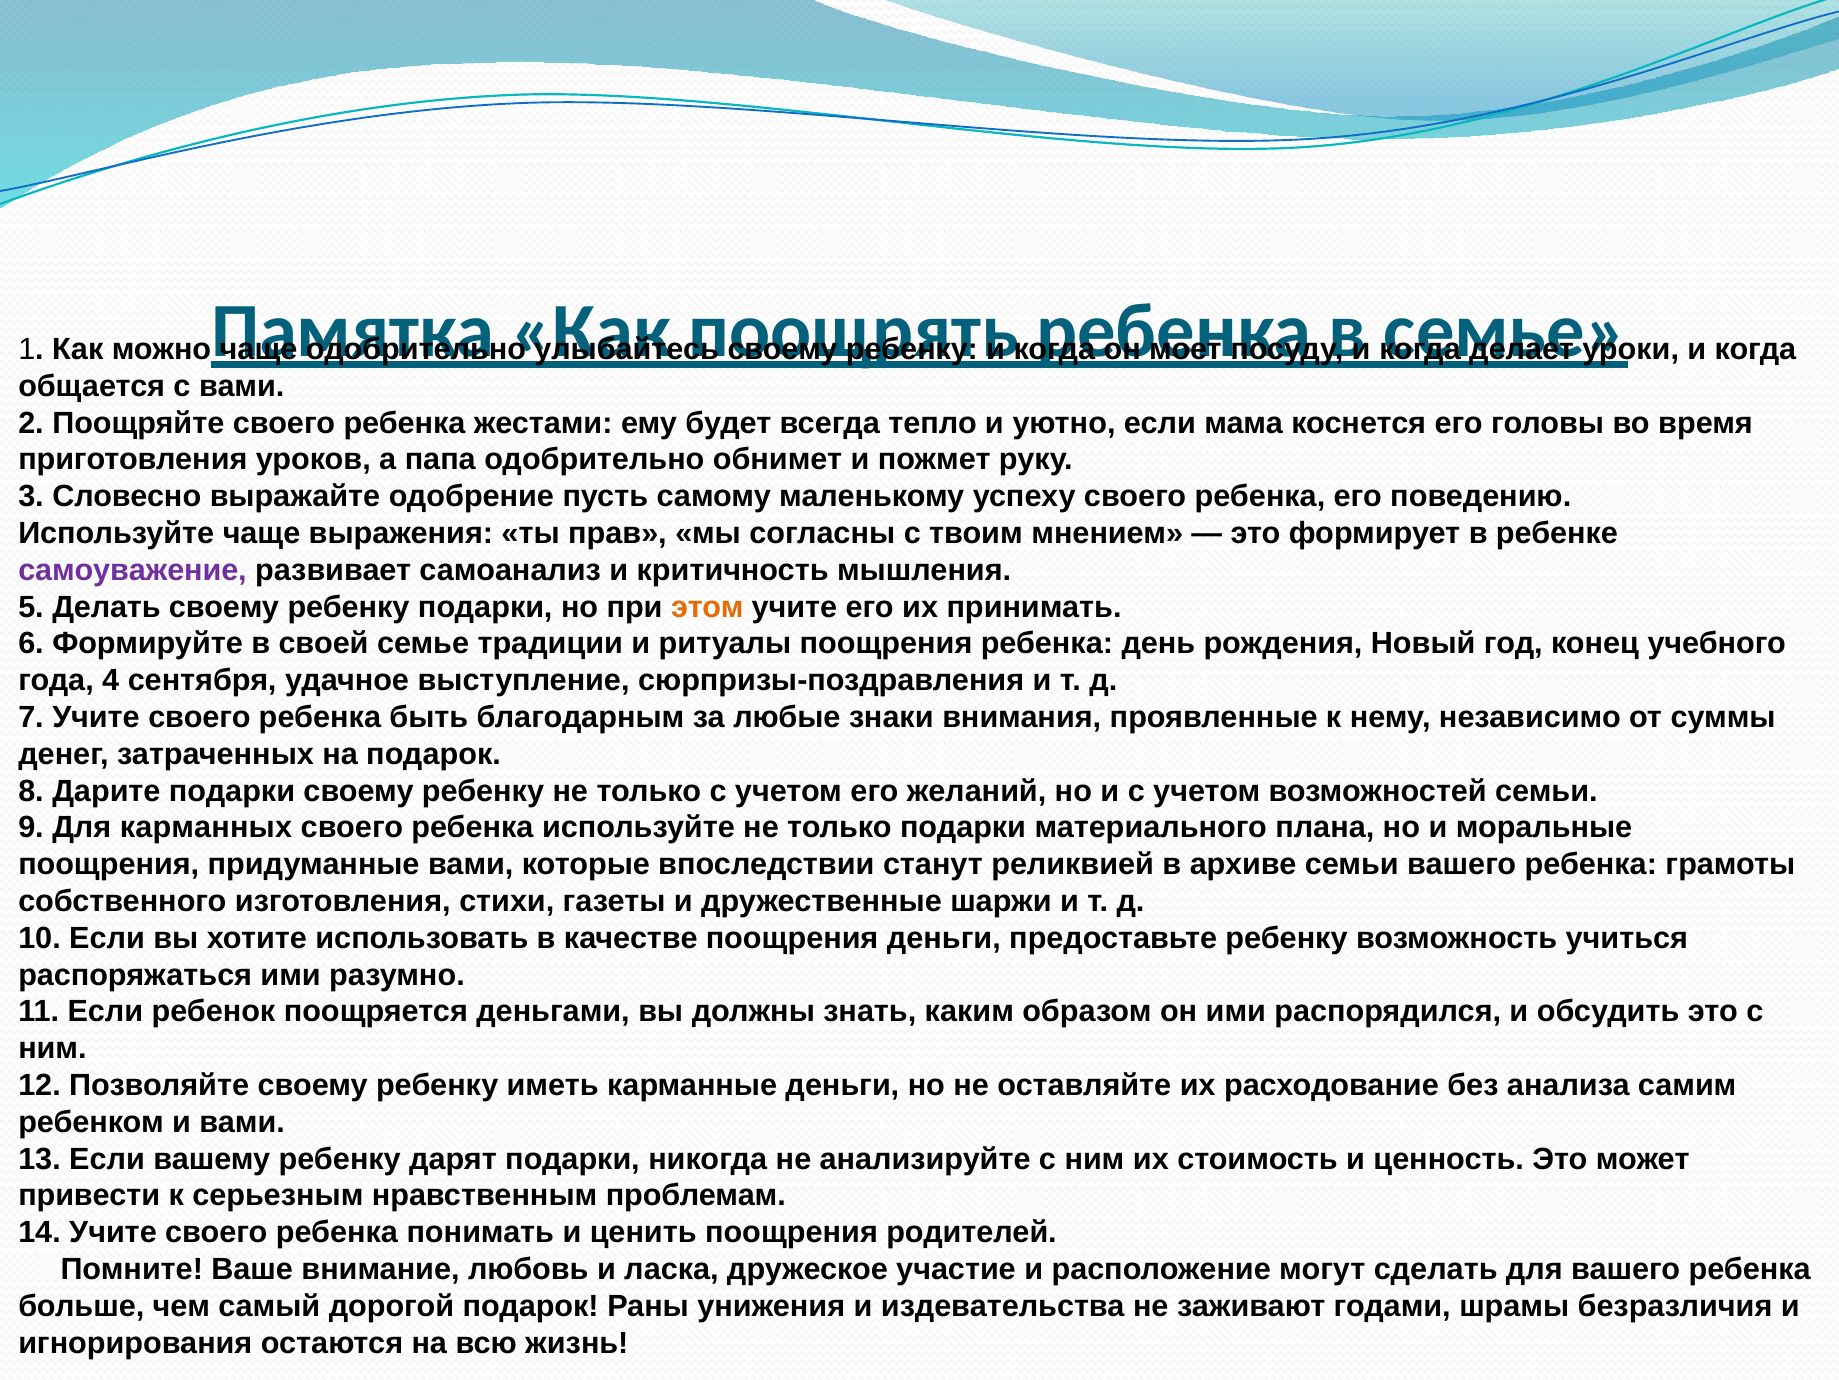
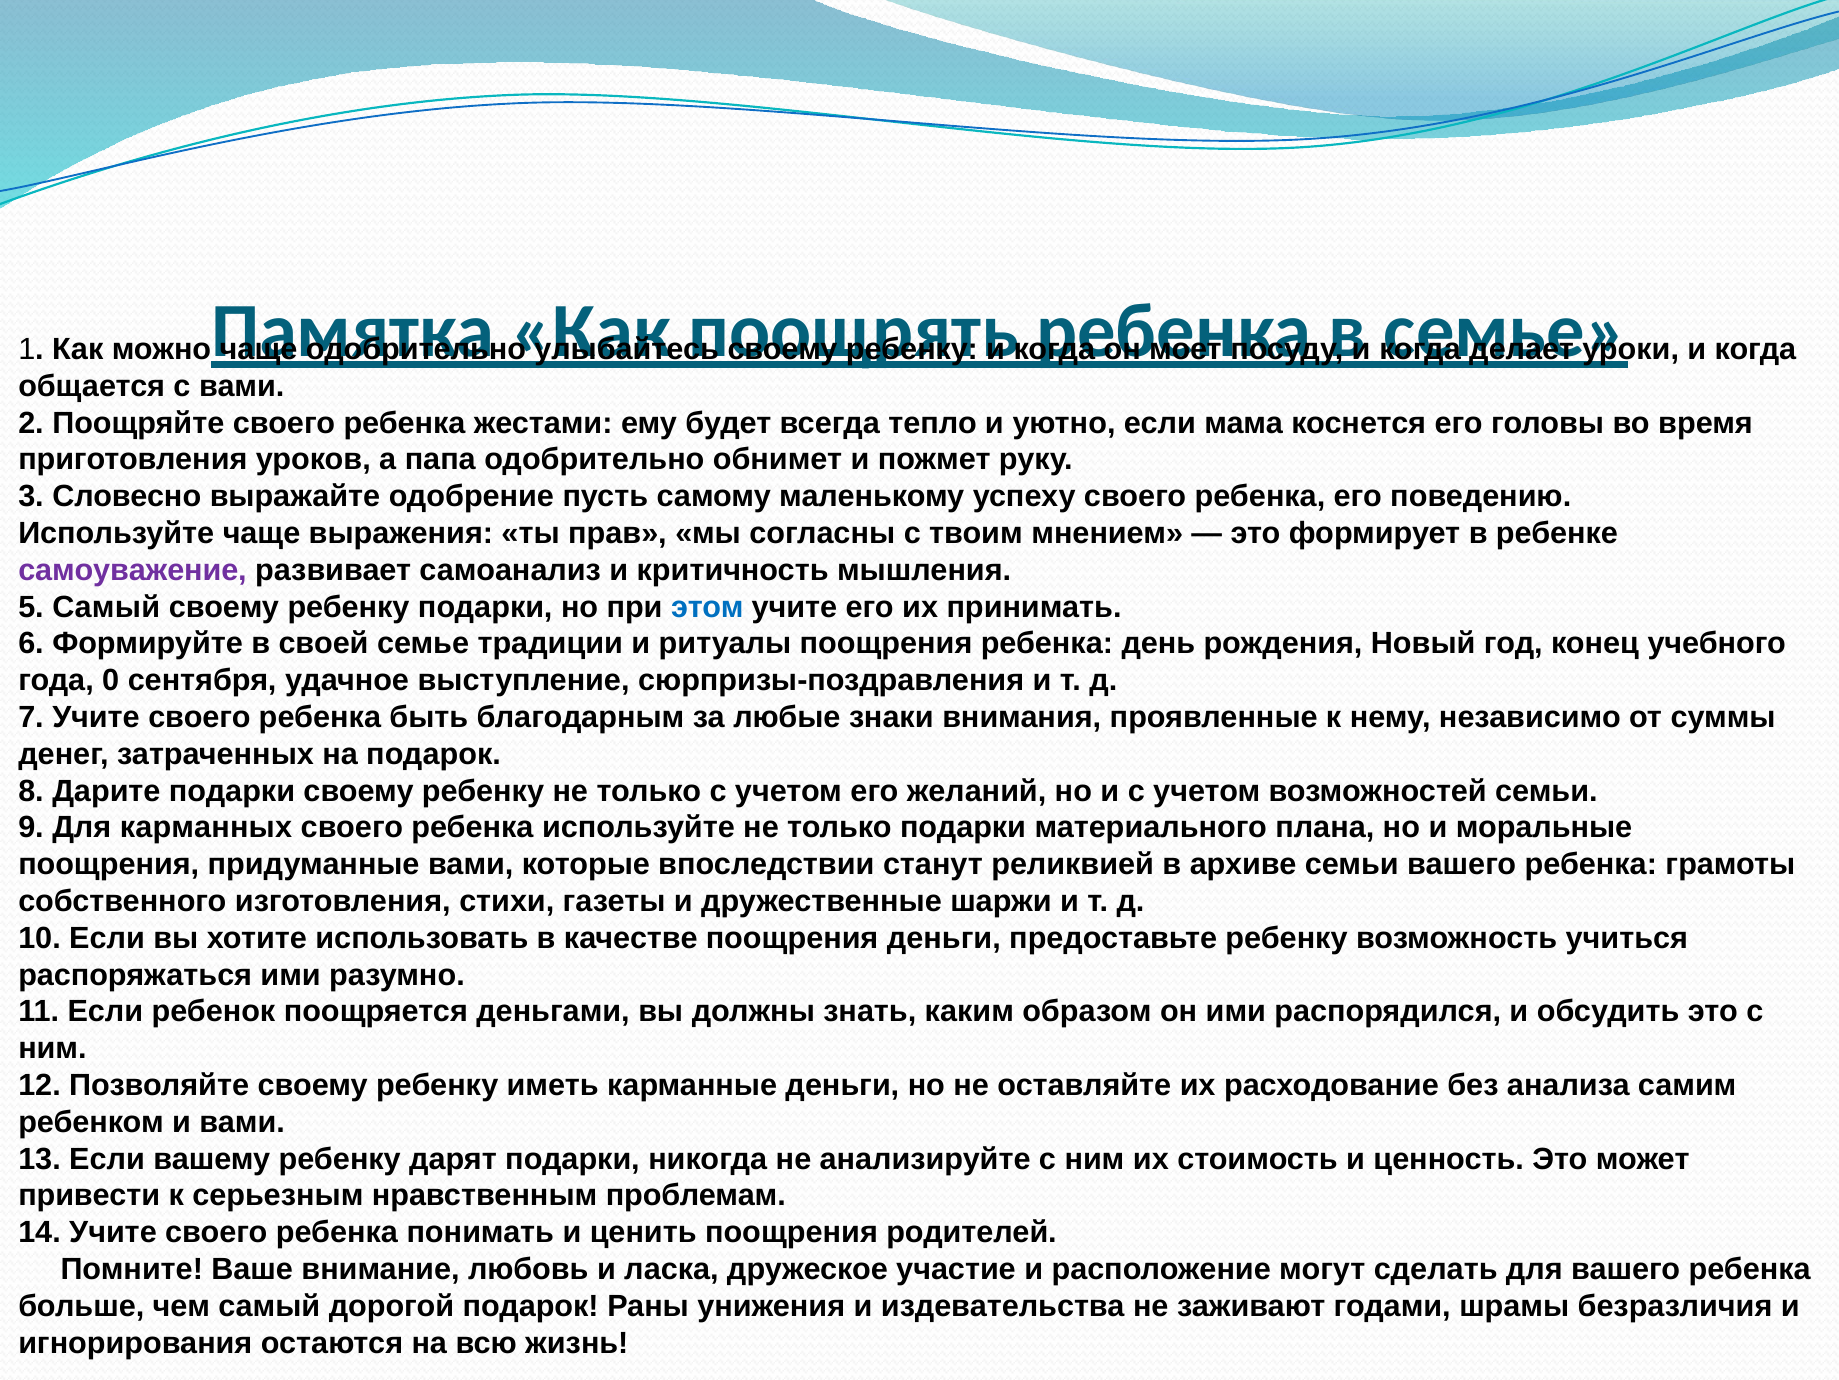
5 Делать: Делать -> Самый
этом colour: orange -> blue
4: 4 -> 0
